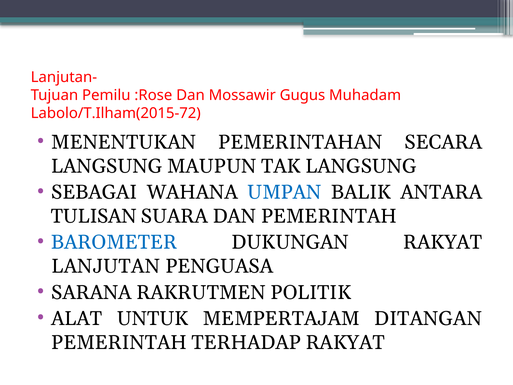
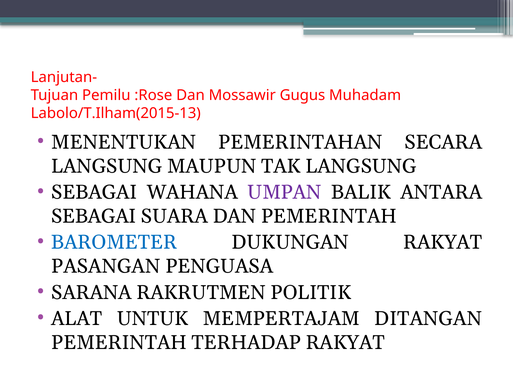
Labolo/T.Ilham(2015-72: Labolo/T.Ilham(2015-72 -> Labolo/T.Ilham(2015-13
UMPAN colour: blue -> purple
TULISAN at (94, 216): TULISAN -> SEBAGAI
LANJUTAN: LANJUTAN -> PASANGAN
